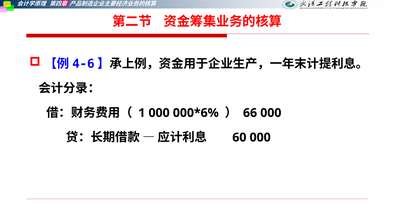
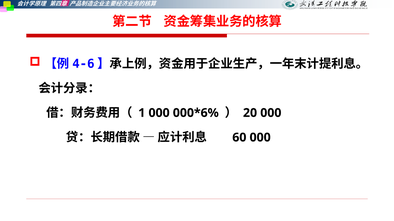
66: 66 -> 20
